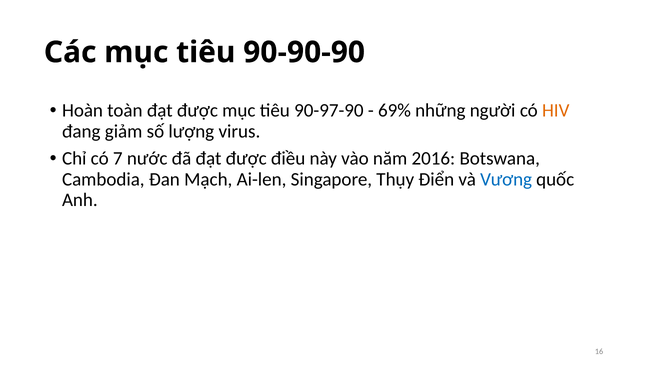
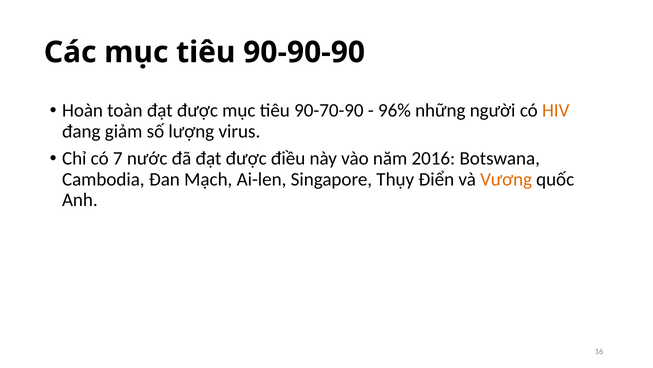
90-97-90: 90-97-90 -> 90-70-90
69%: 69% -> 96%
Vương colour: blue -> orange
